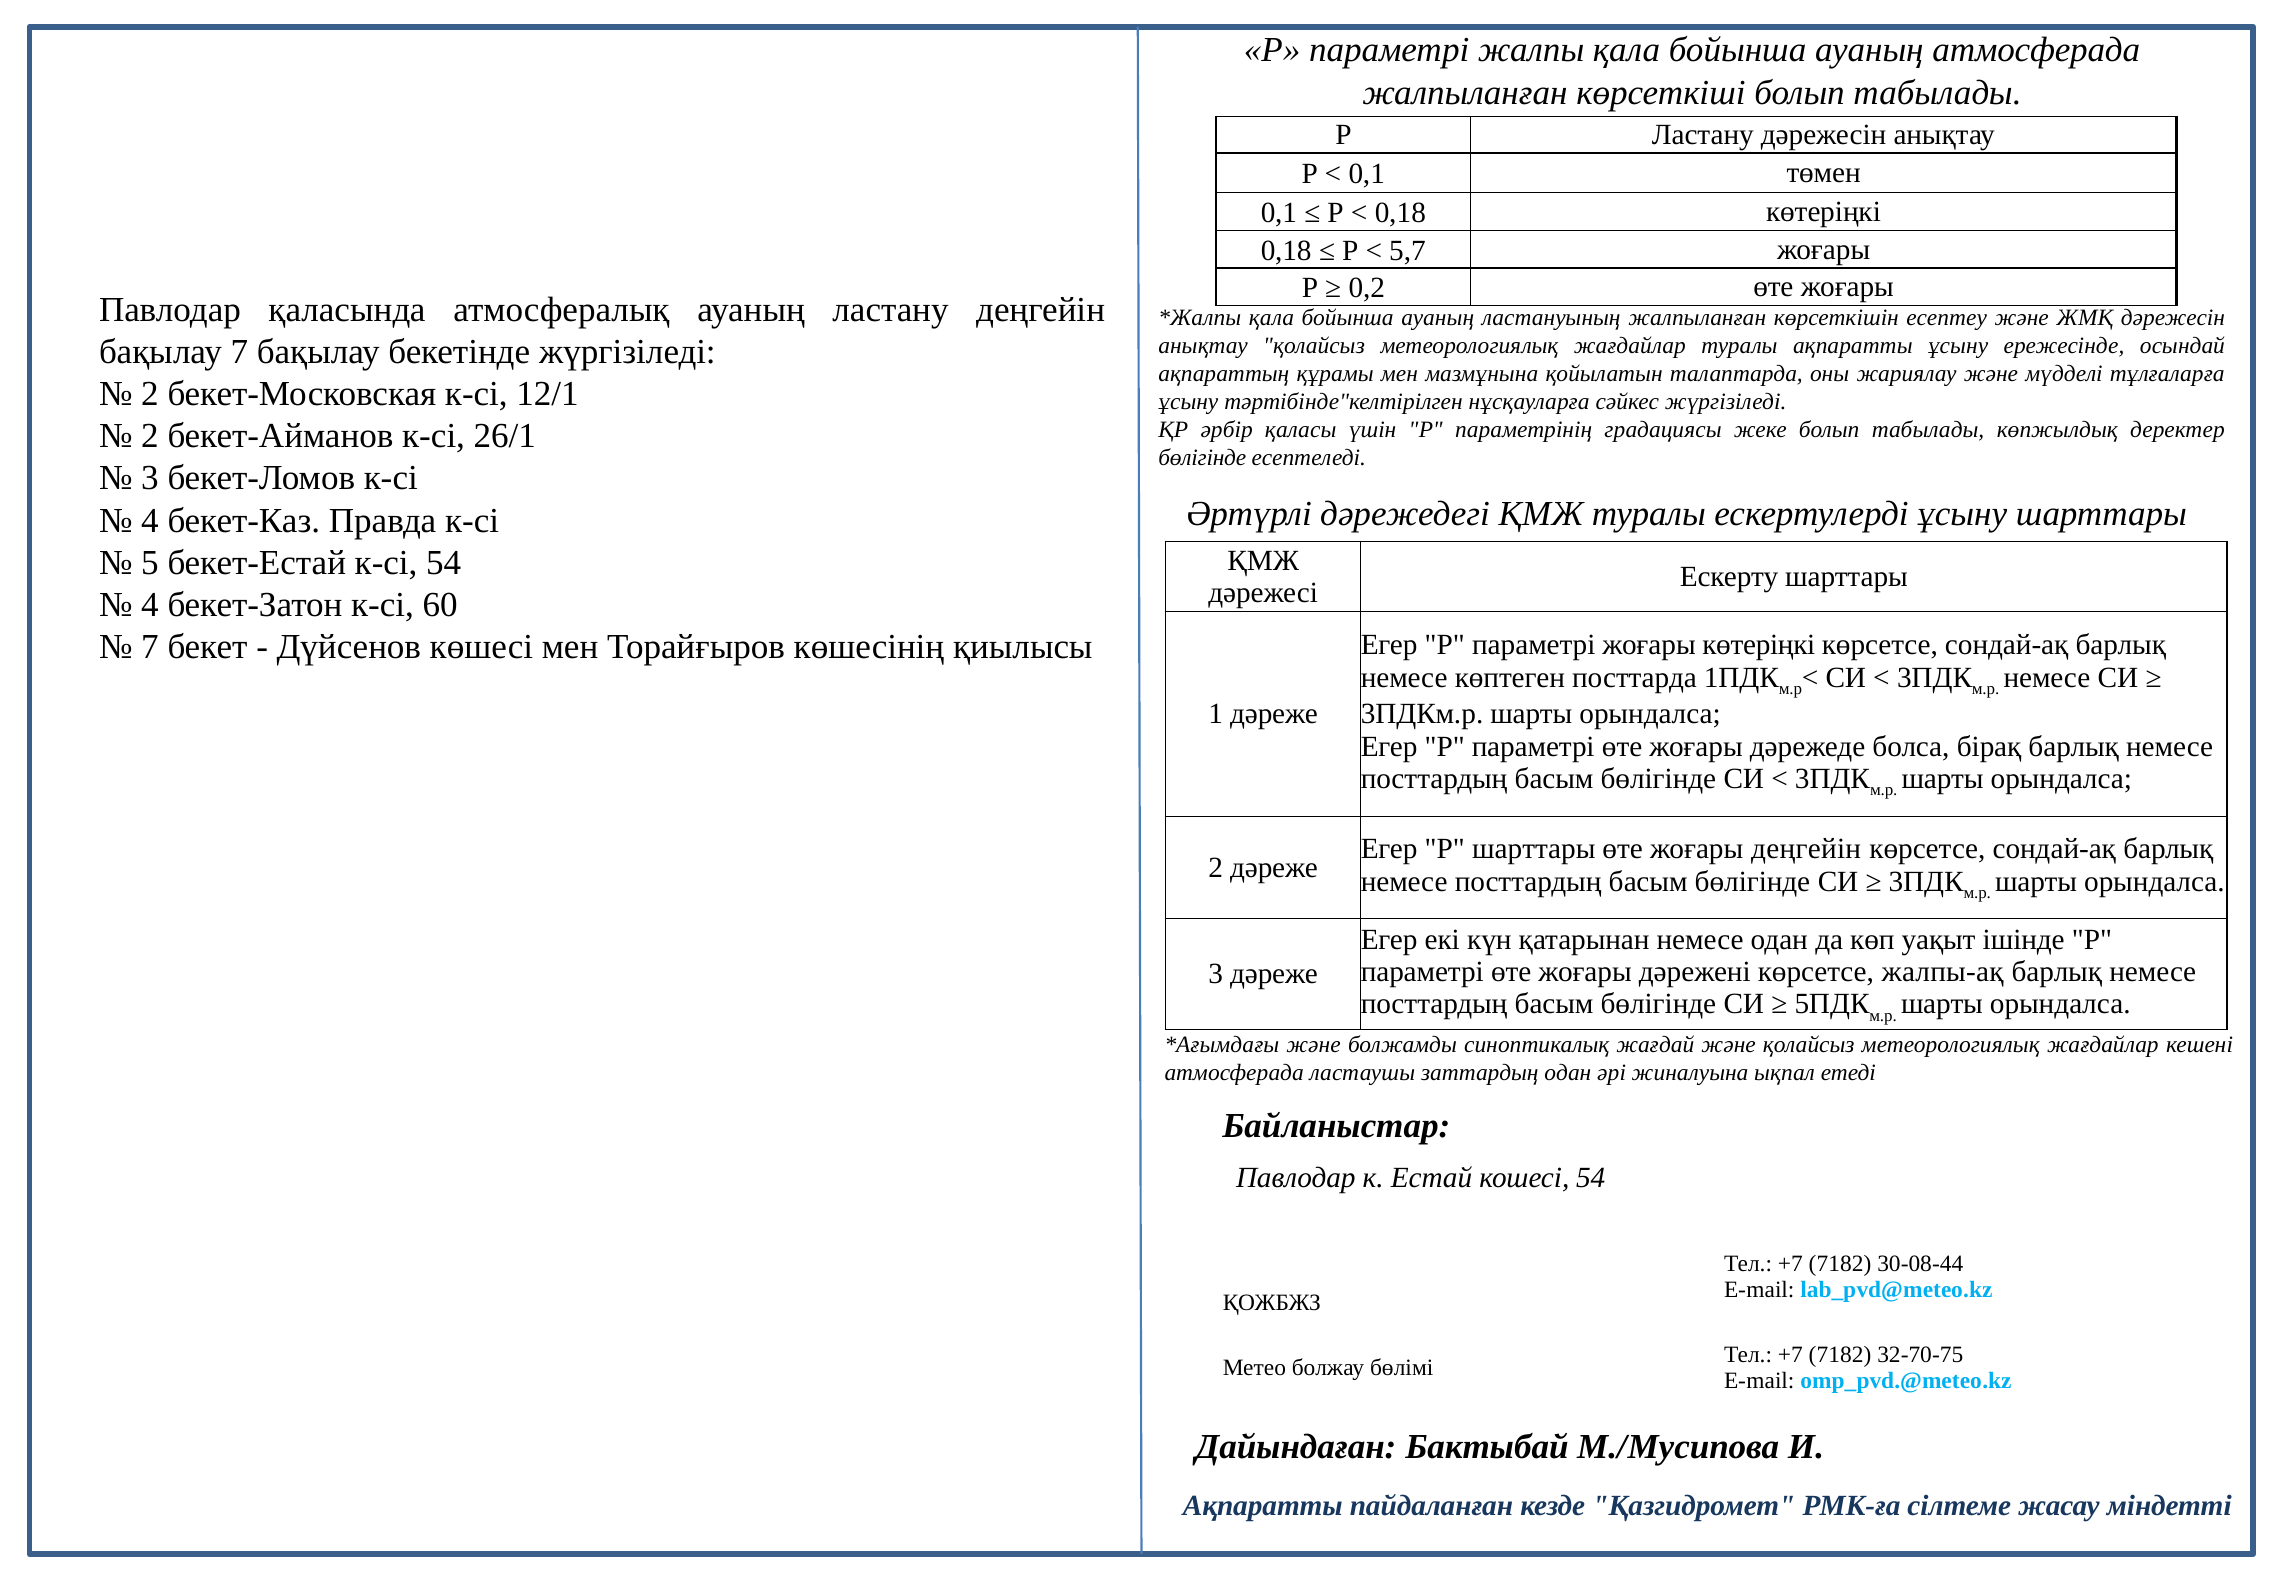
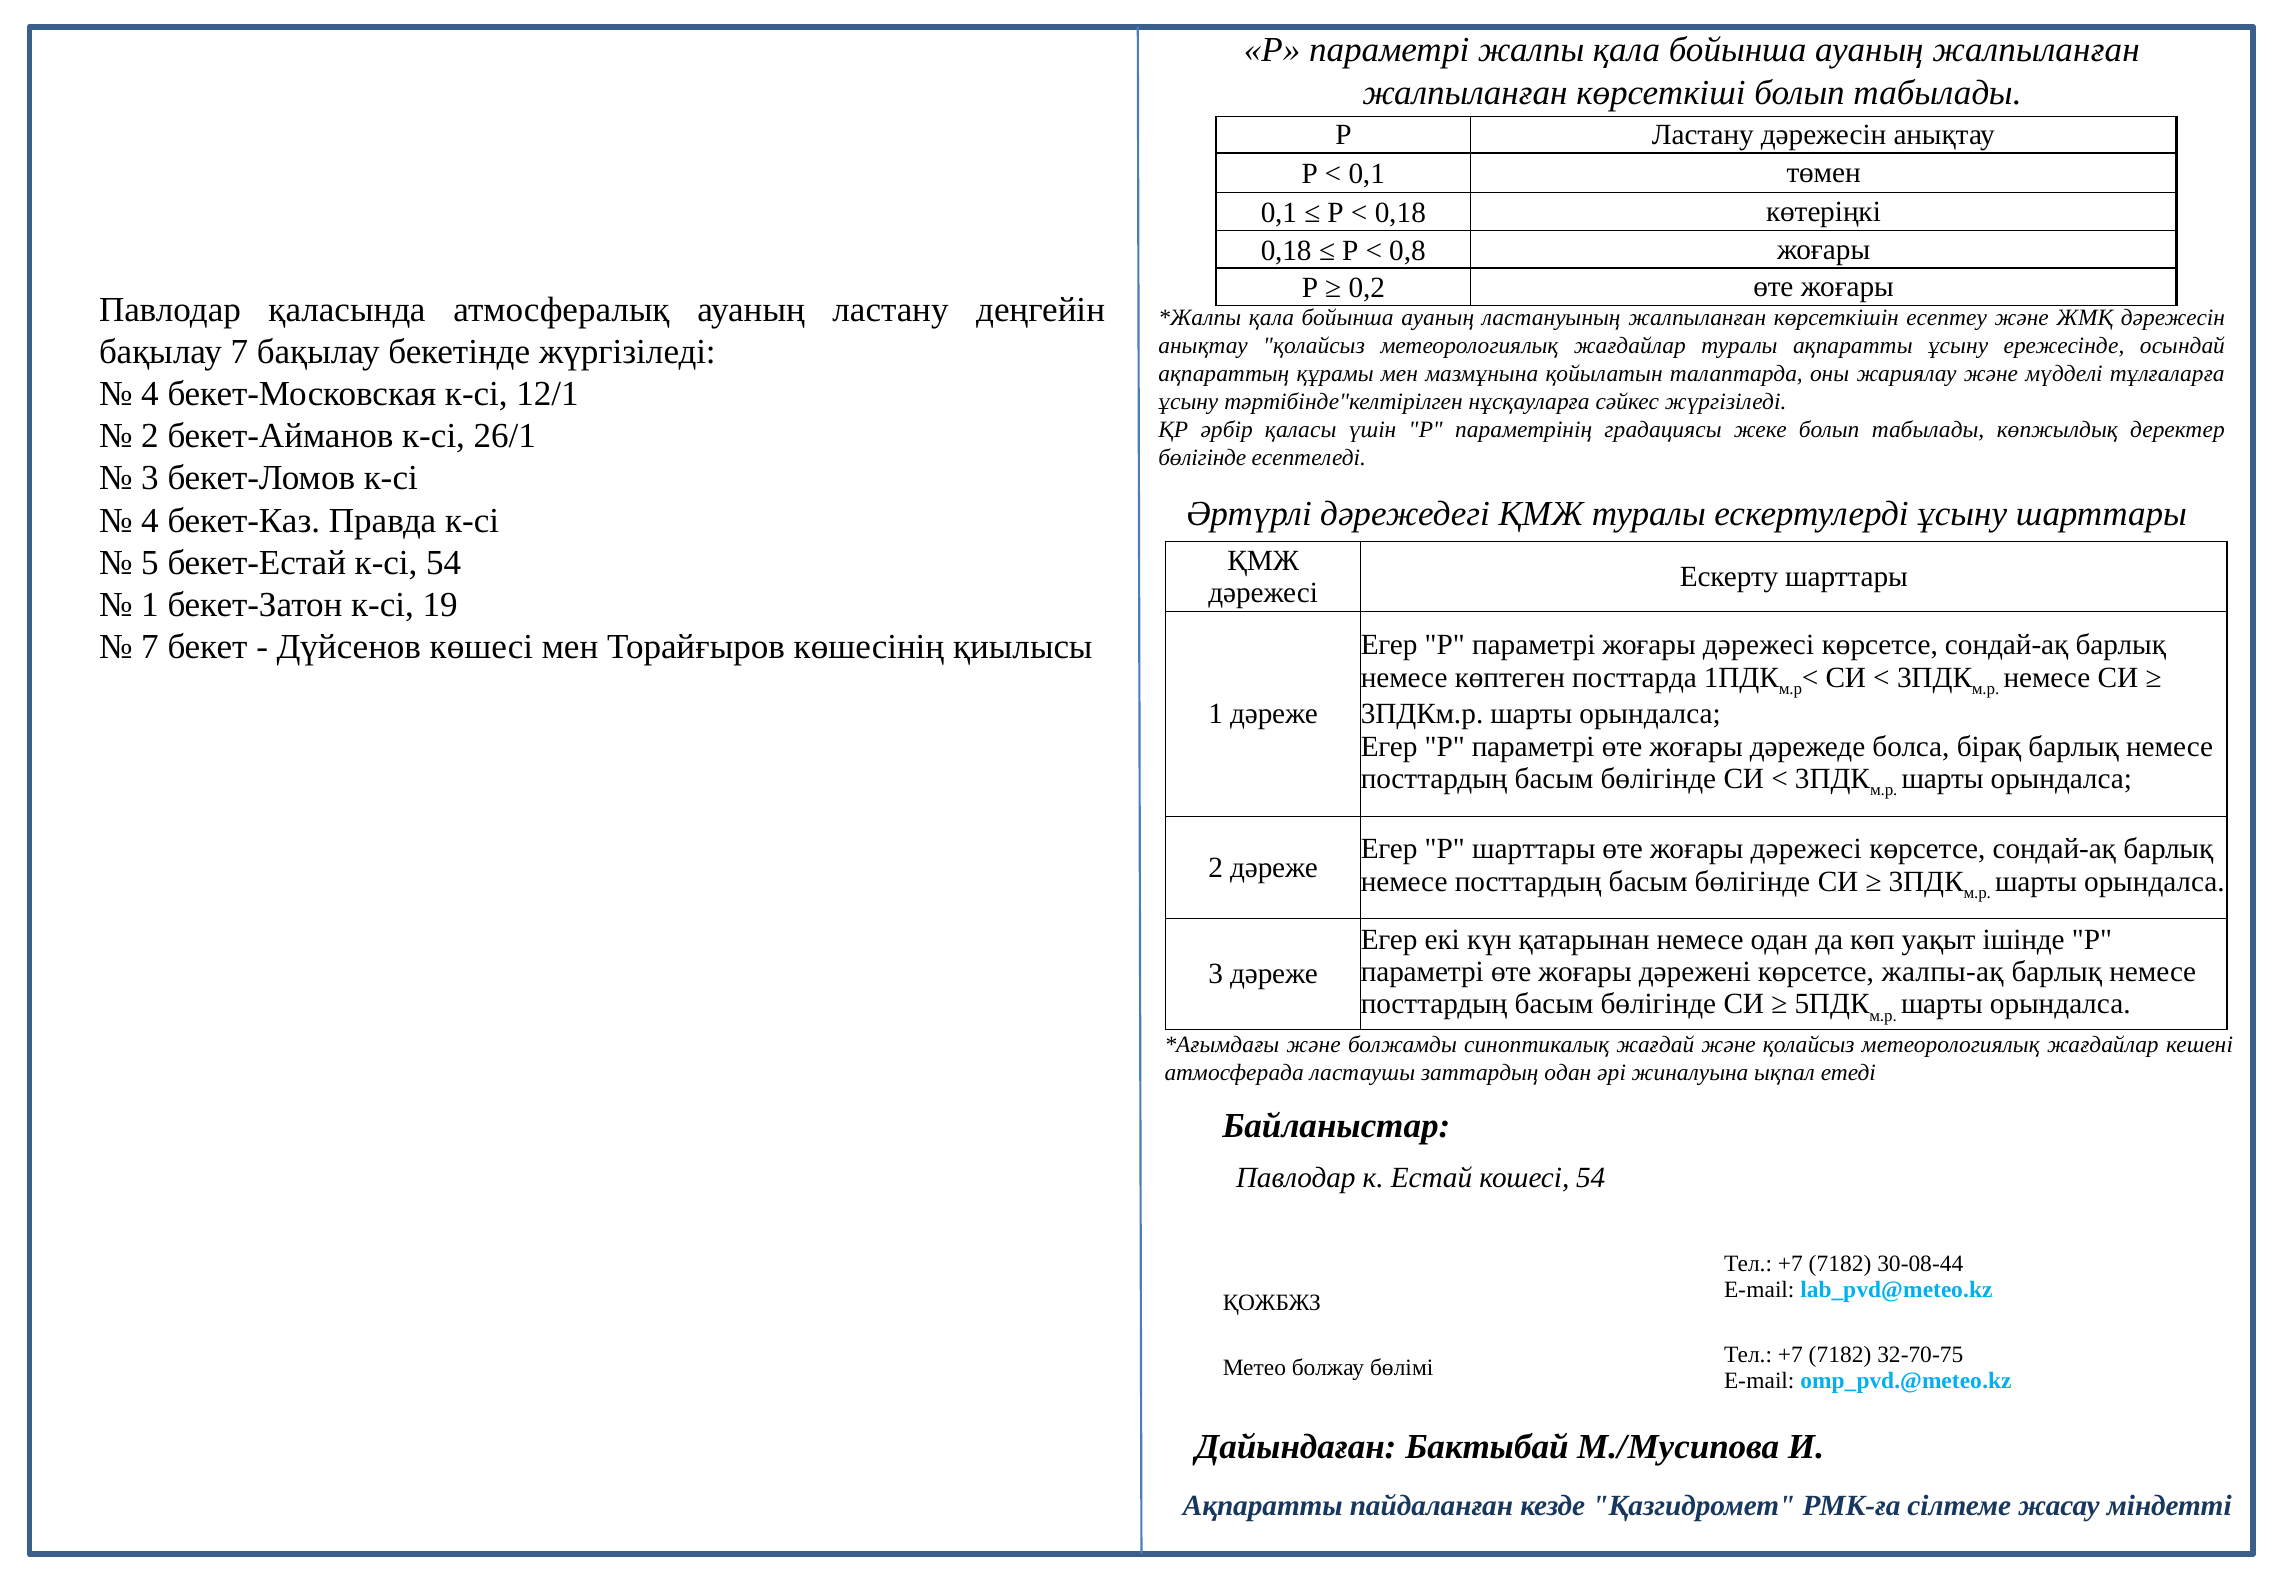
ауаның атмосферада: атмосферада -> жалпыланған
5,7: 5,7 -> 0,8
2 at (150, 394): 2 -> 4
4 at (150, 605): 4 -> 1
60: 60 -> 19
параметрі жоғары көтеріңкі: көтеріңкі -> дәрежесі
өте жоғары деңгейін: деңгейін -> дәрежесі
